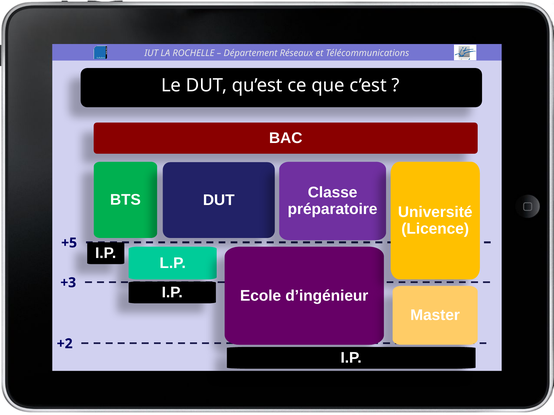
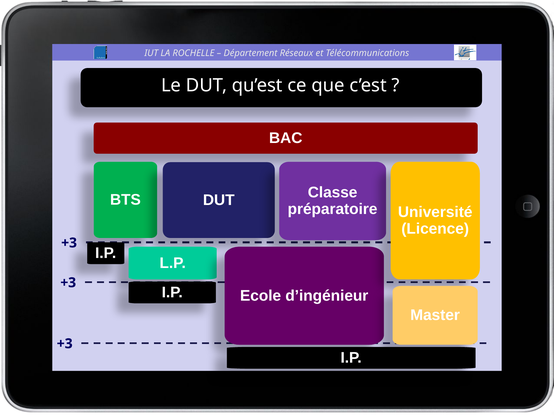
+5 at (69, 243): +5 -> +3
+2 at (65, 344): +2 -> +3
